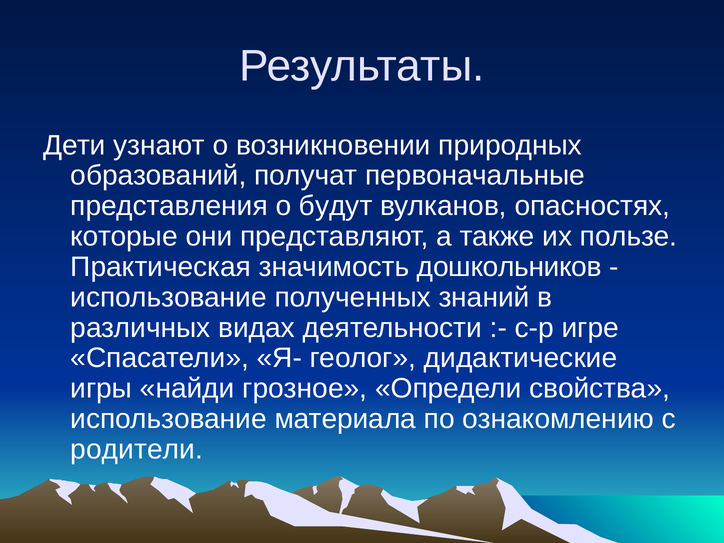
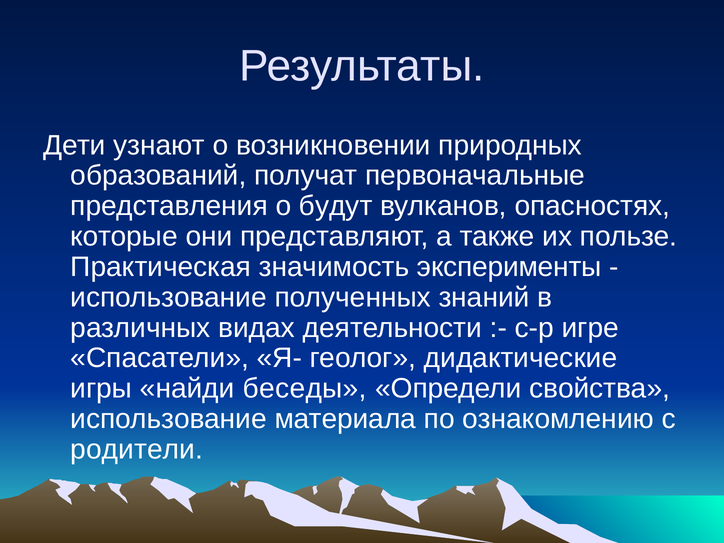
дошкольников: дошкольников -> эксперименты
грозное: грозное -> беседы
